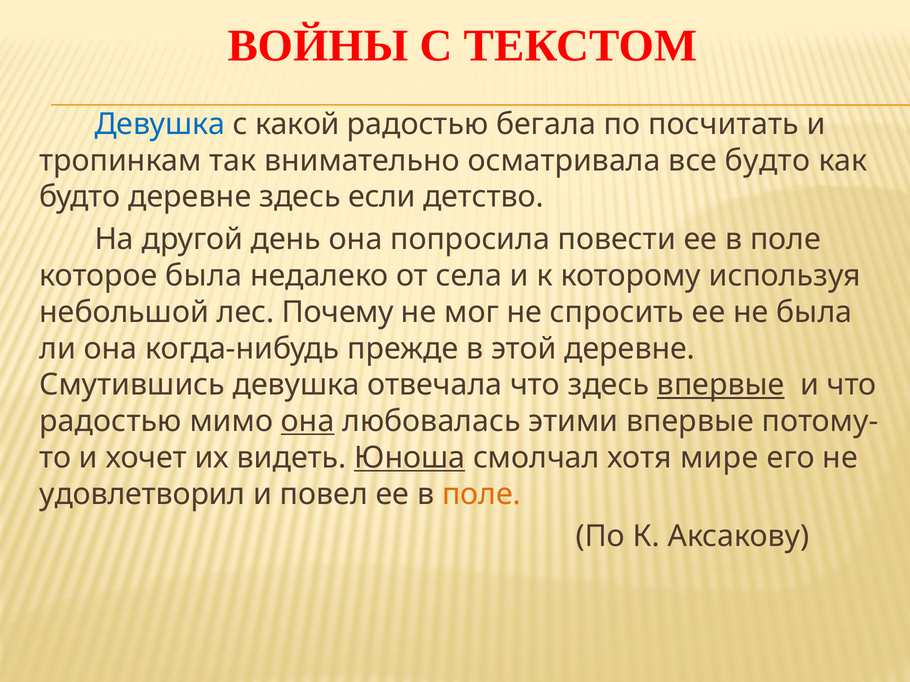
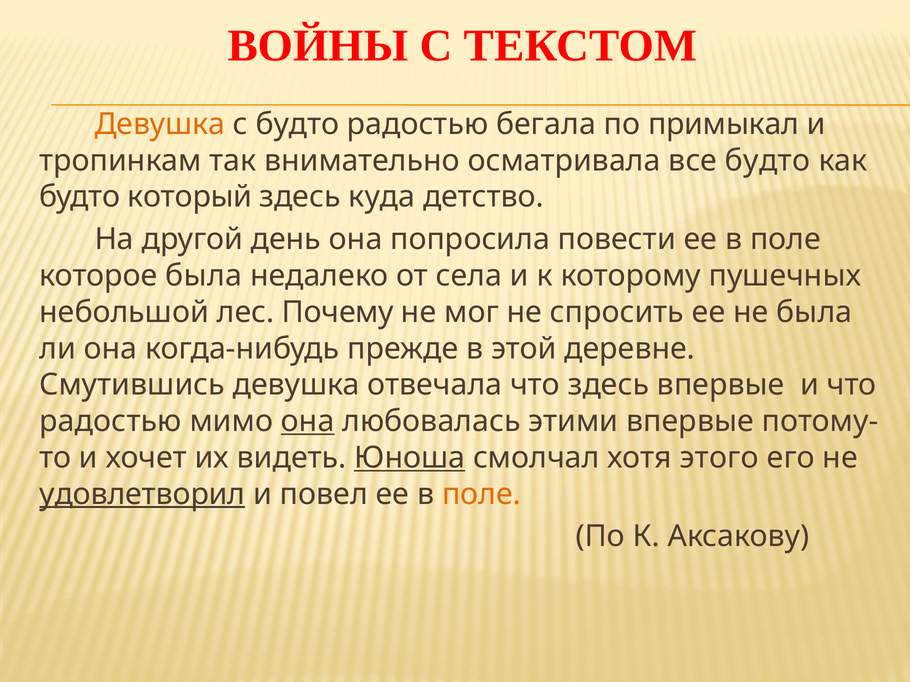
Девушка at (160, 124) colour: blue -> orange
с какой: какой -> будто
посчитать: посчитать -> примыкал
будто деревне: деревне -> который
если: если -> куда
используя: используя -> пушечных
впервые at (721, 385) underline: present -> none
мире: мире -> этого
удовлетворил underline: none -> present
